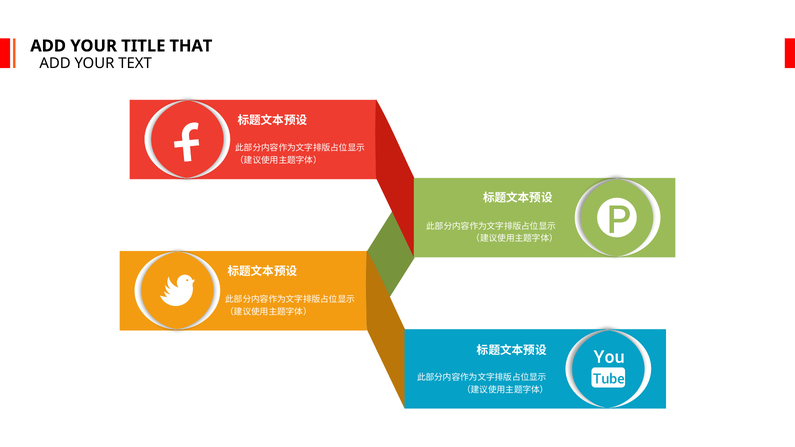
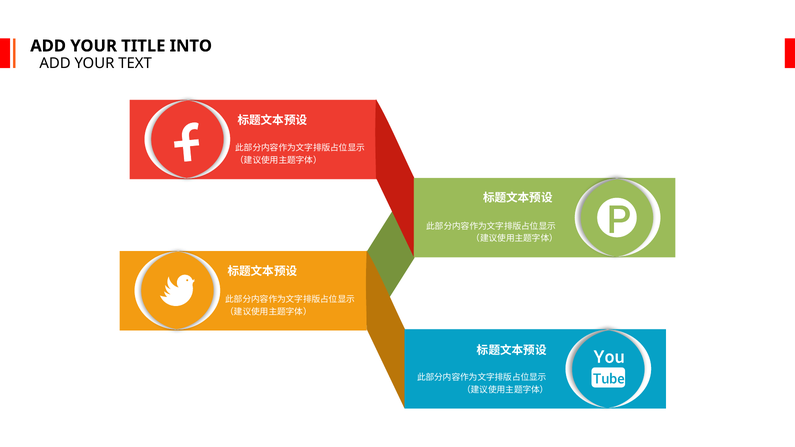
THAT: THAT -> INTO
